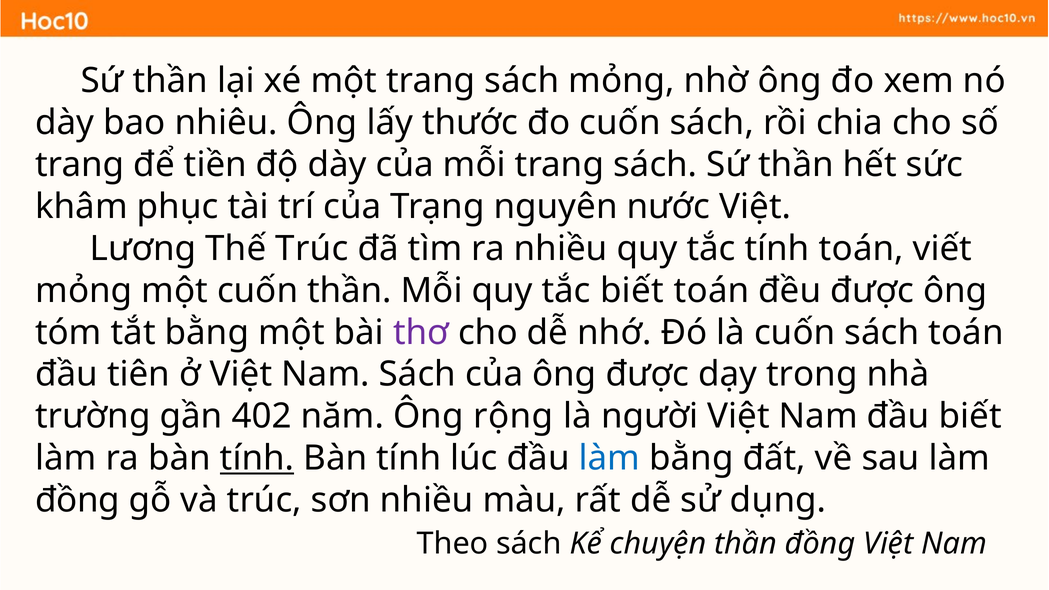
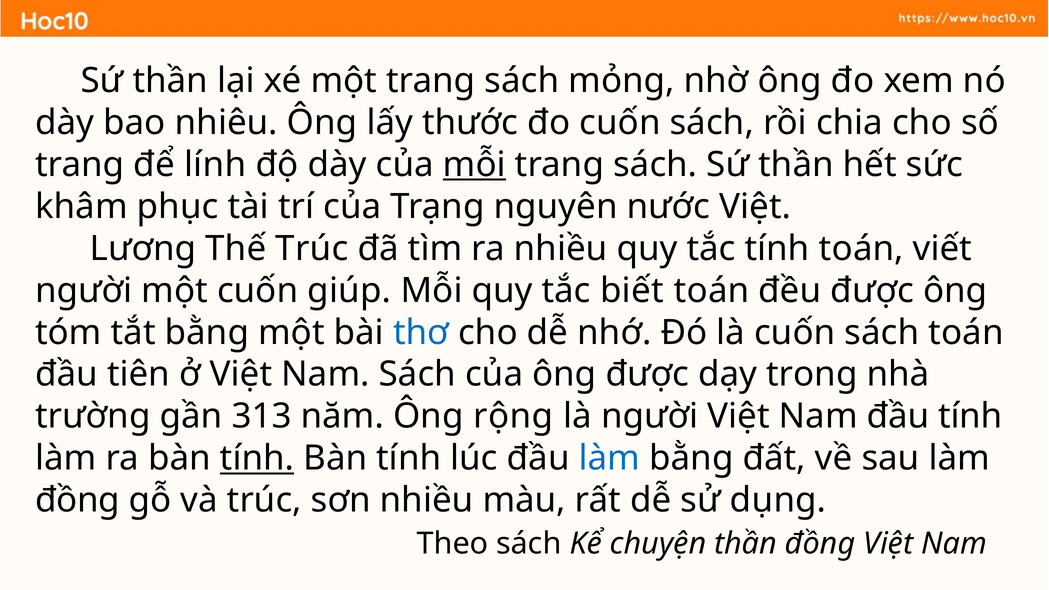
tiền: tiền -> lính
mỗi at (474, 165) underline: none -> present
mỏng at (84, 291): mỏng -> người
cuốn thần: thần -> giúp
thơ colour: purple -> blue
402: 402 -> 313
đầu biết: biết -> tính
